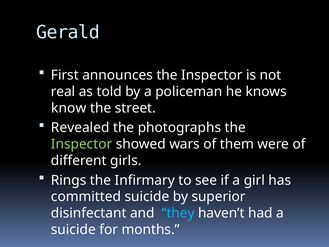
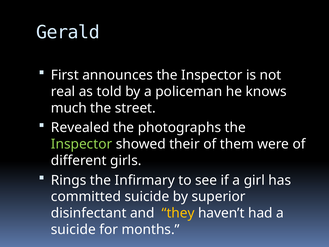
know: know -> much
wars: wars -> their
they colour: light blue -> yellow
